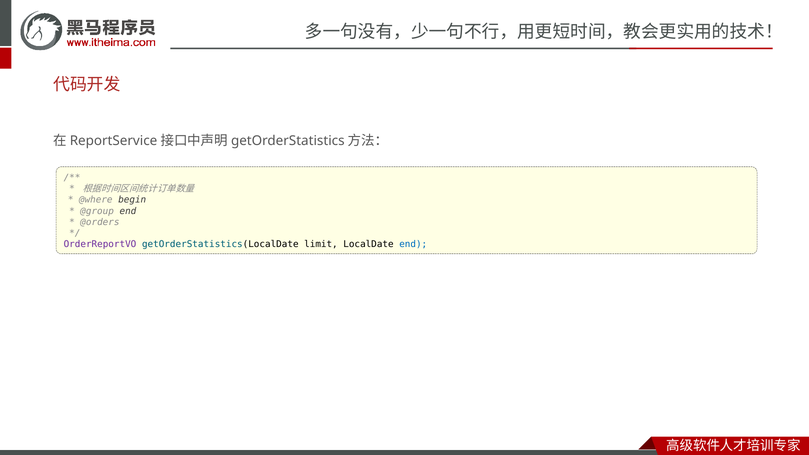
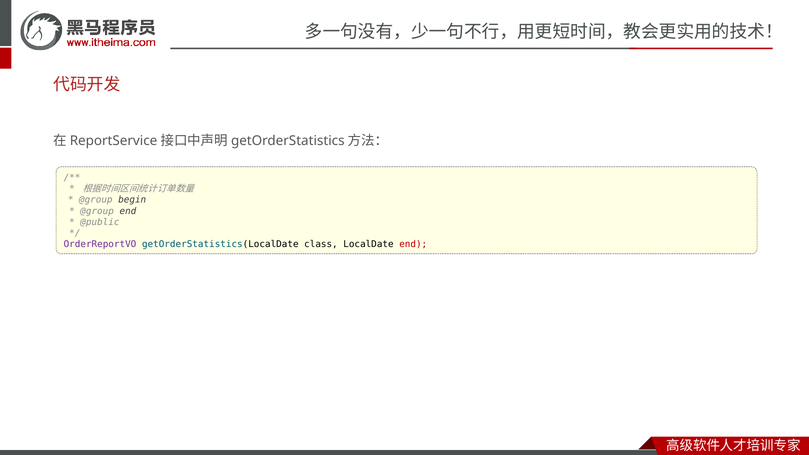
@where at (96, 200): @where -> @group
@orders: @orders -> @public
limit: limit -> class
end at (413, 244) colour: blue -> red
